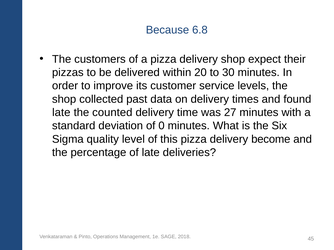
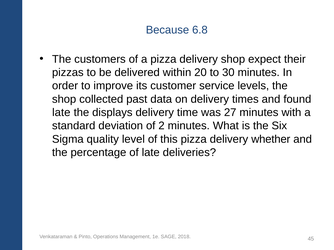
counted: counted -> displays
0: 0 -> 2
become: become -> whether
